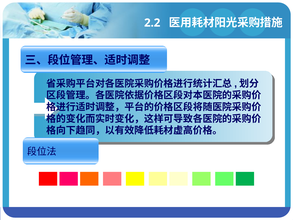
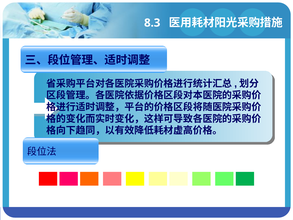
2.2: 2.2 -> 8.3
